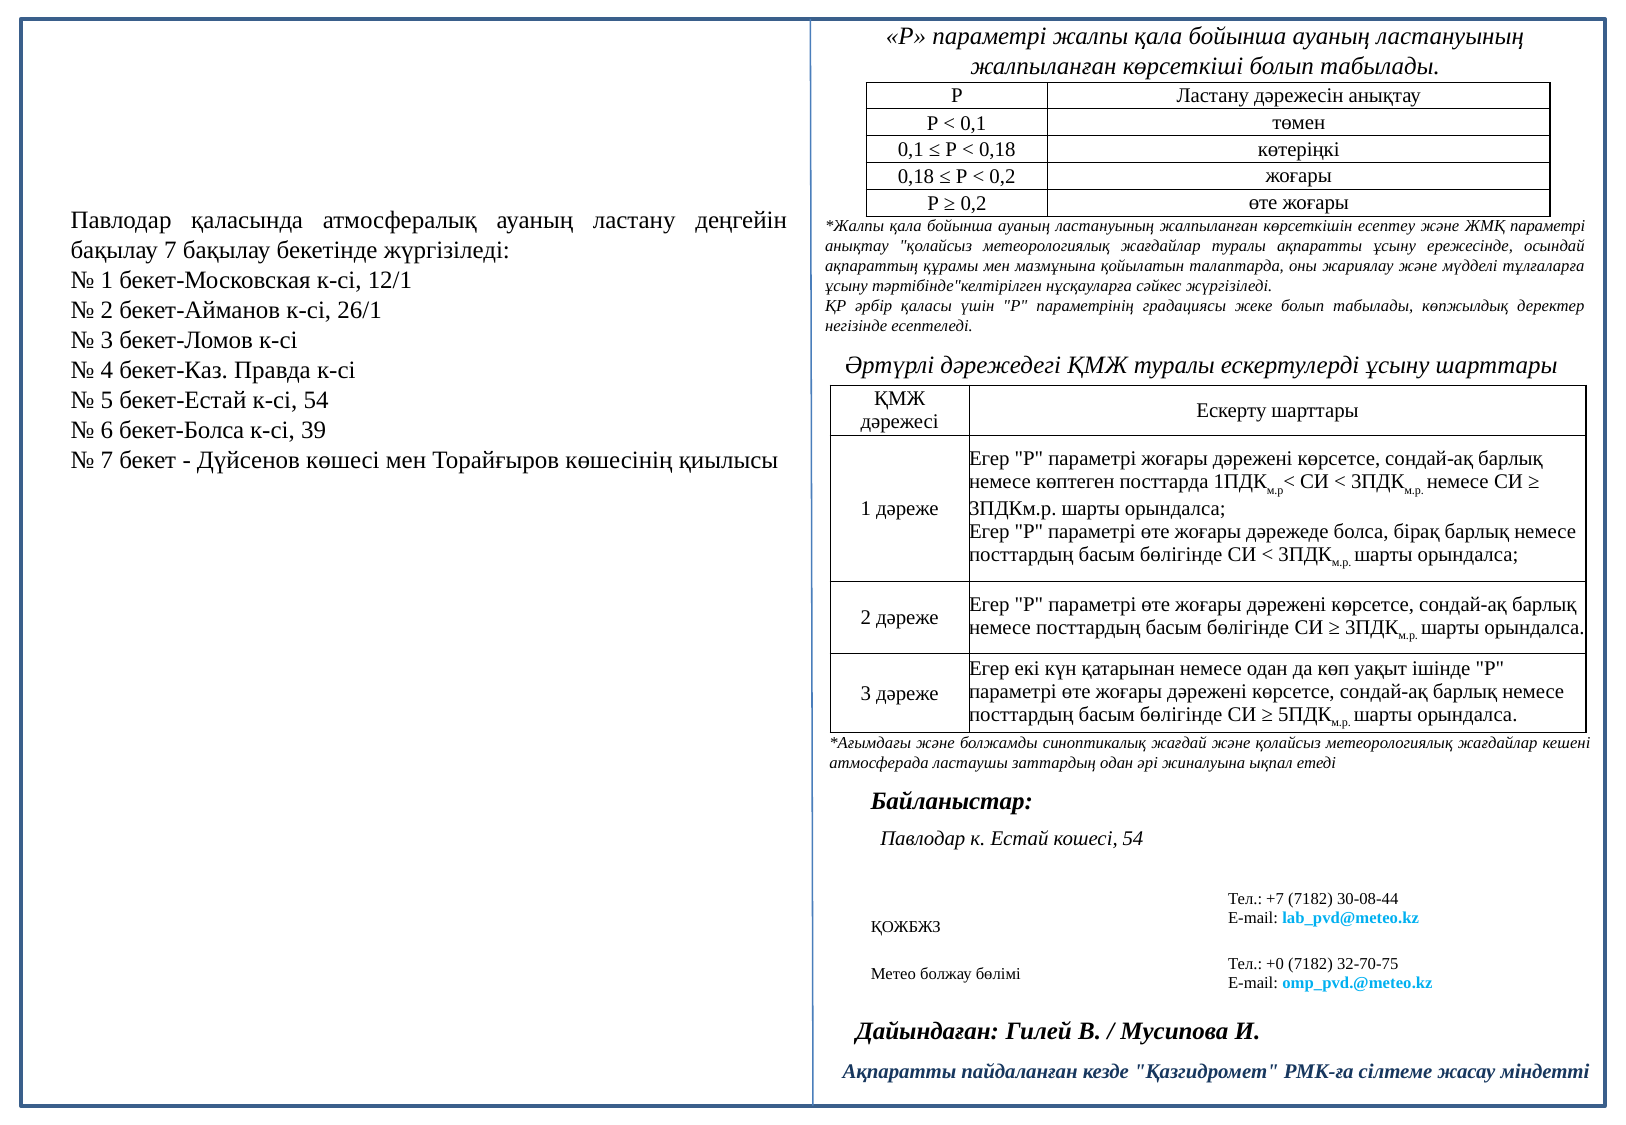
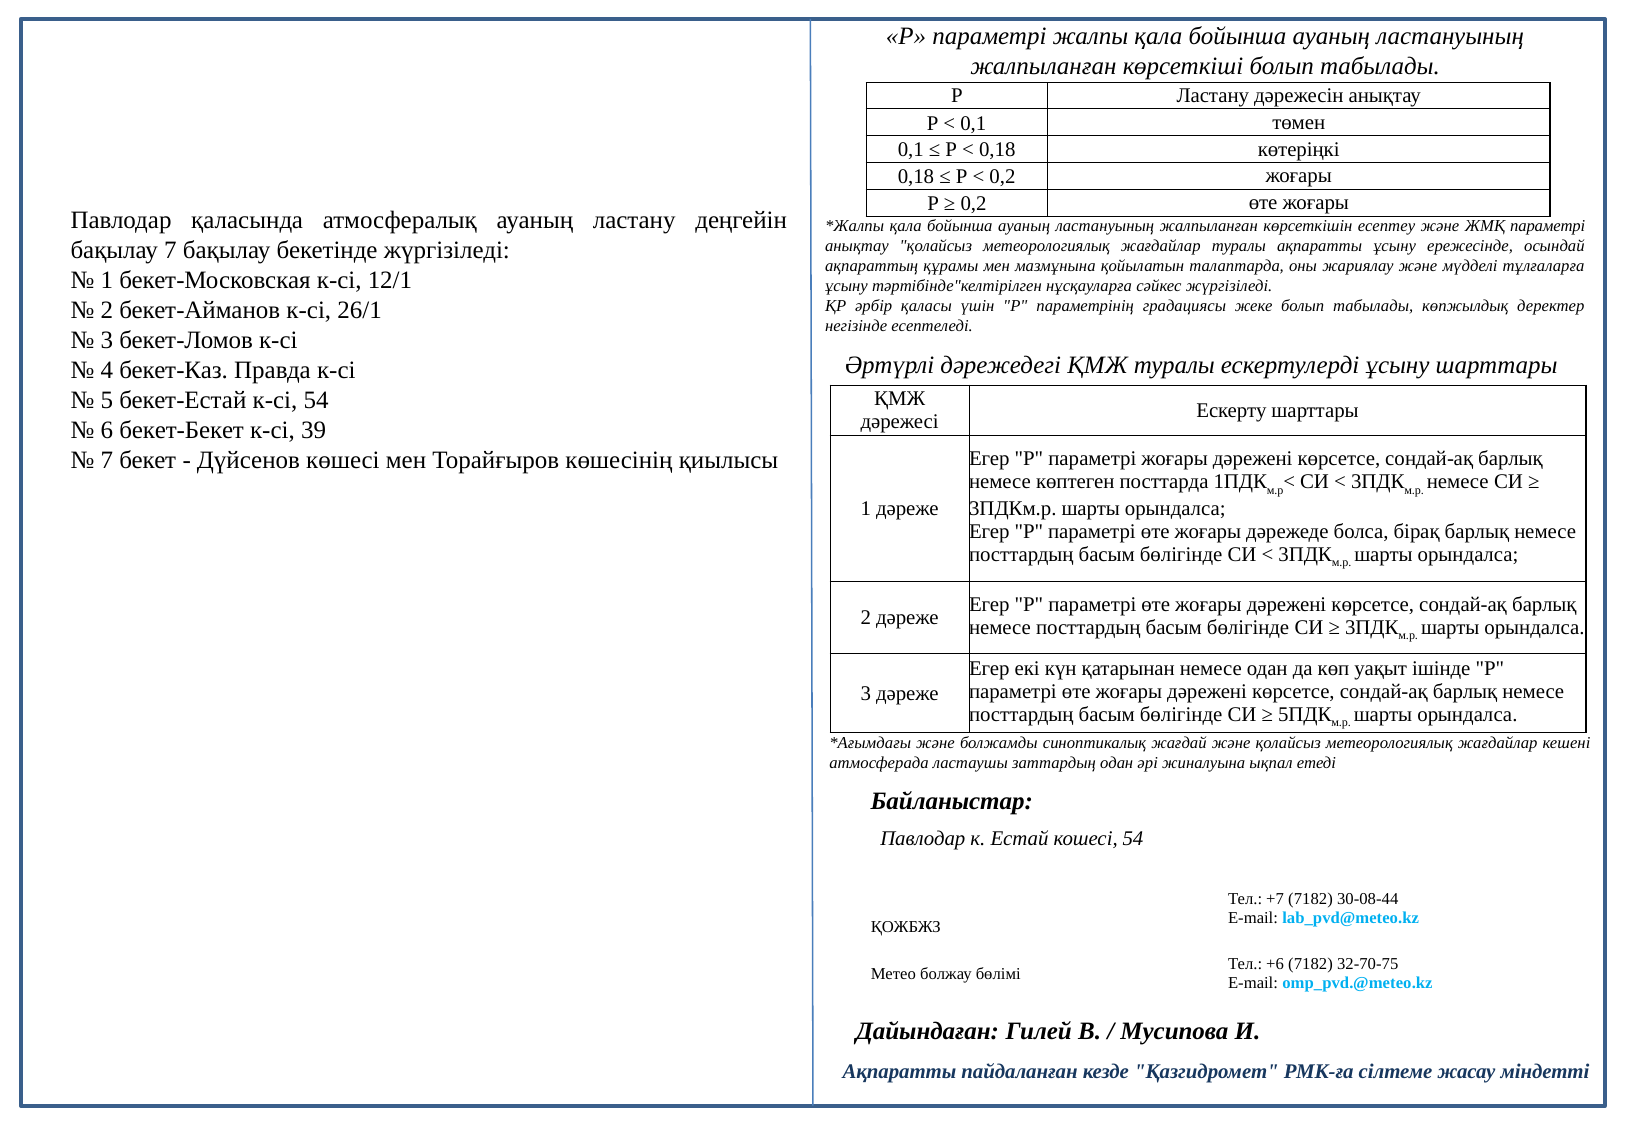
бекет-Болса: бекет-Болса -> бекет-Бекет
+0: +0 -> +6
